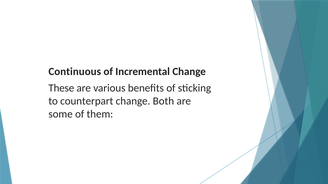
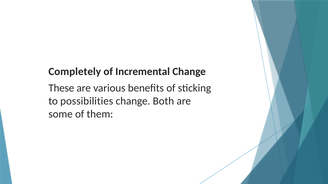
Continuous: Continuous -> Completely
counterpart: counterpart -> possibilities
